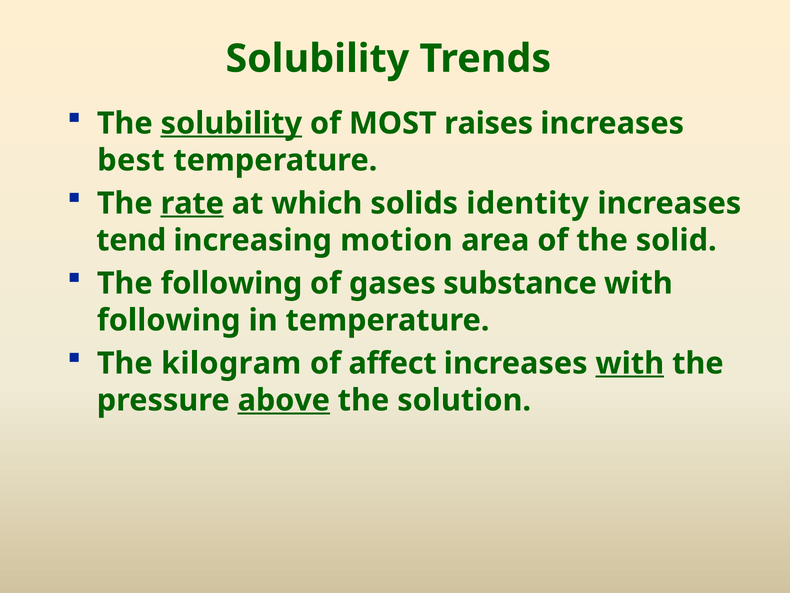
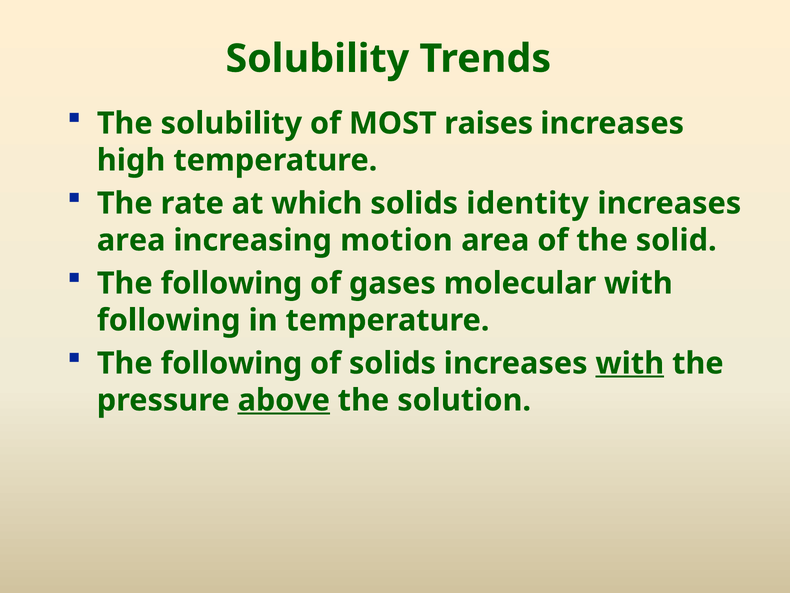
solubility at (231, 123) underline: present -> none
best: best -> high
rate underline: present -> none
tend at (131, 240): tend -> area
substance: substance -> molecular
kilogram at (231, 363): kilogram -> following
of affect: affect -> solids
